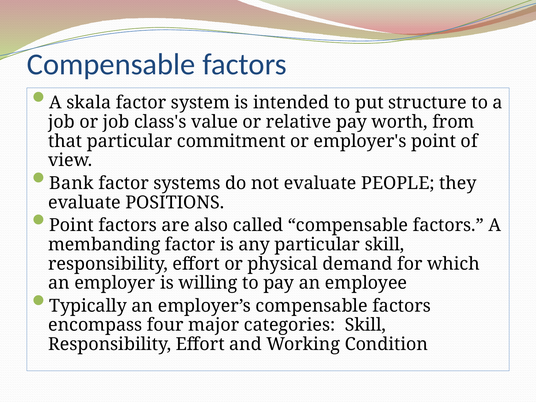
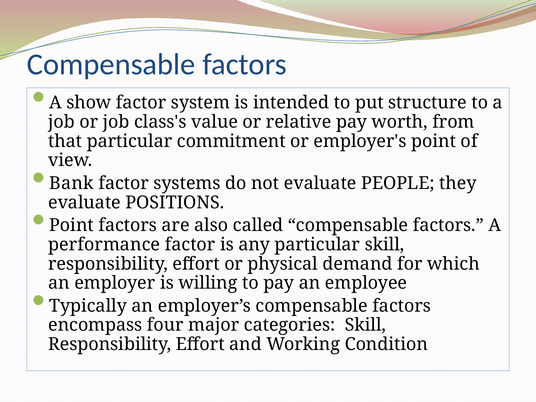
skala: skala -> show
membanding: membanding -> performance
